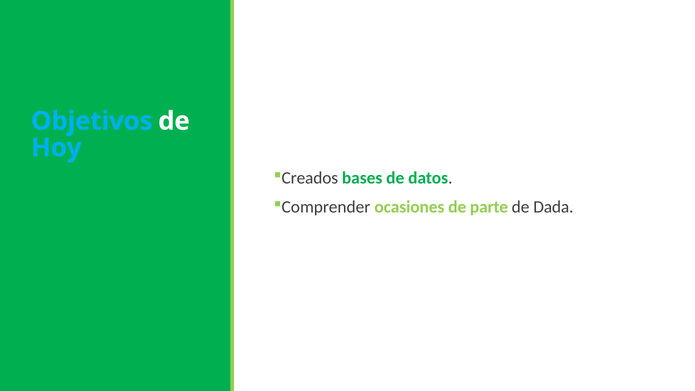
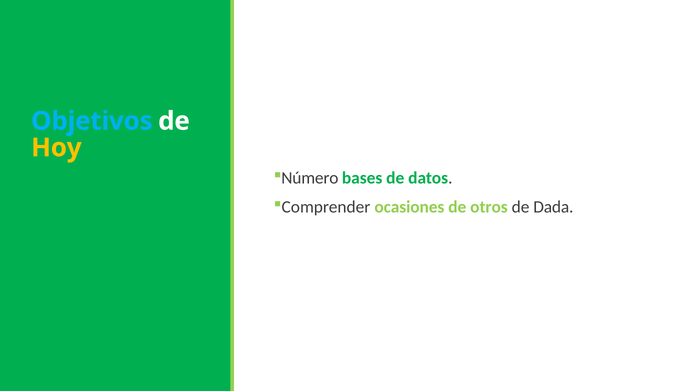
Hoy colour: light blue -> yellow
Creados: Creados -> Número
parte: parte -> otros
